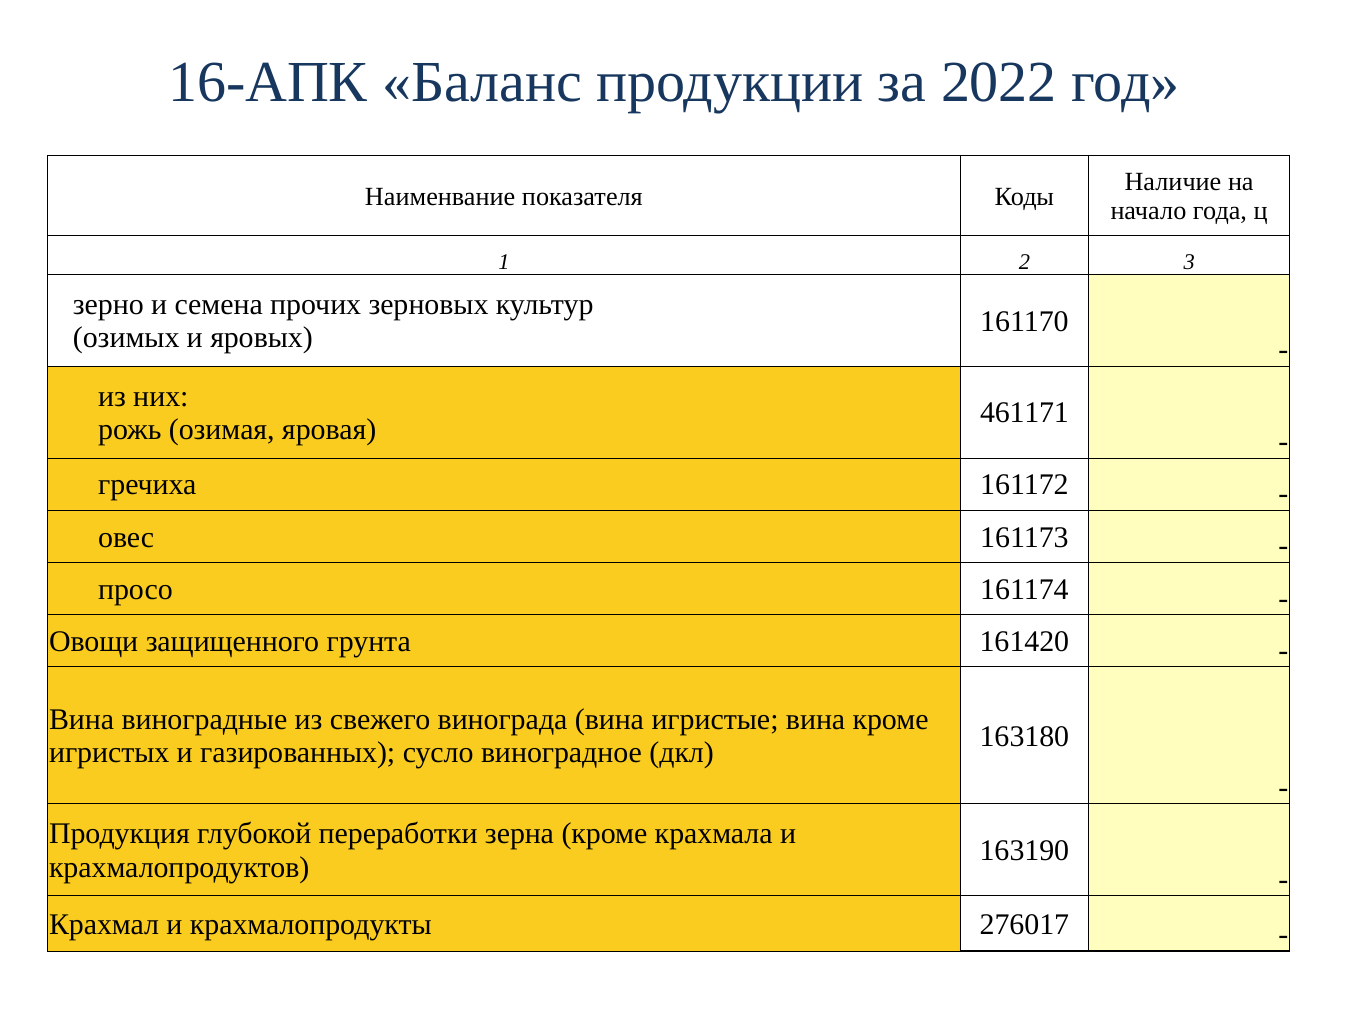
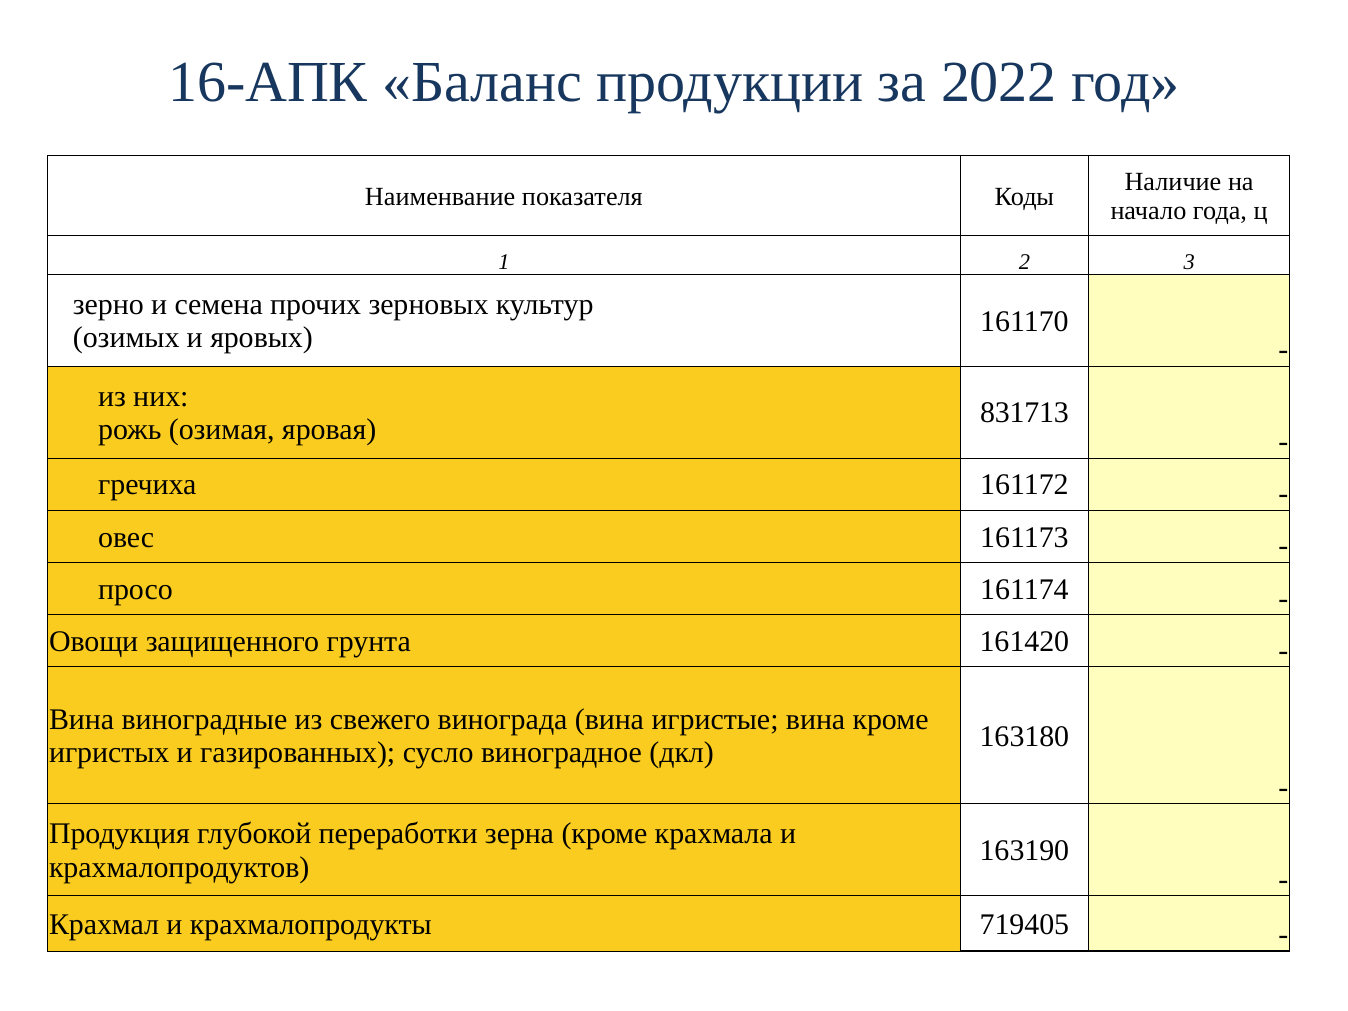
461171: 461171 -> 831713
276017: 276017 -> 719405
